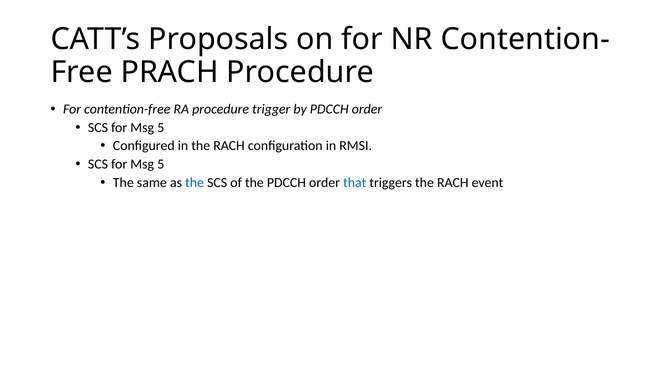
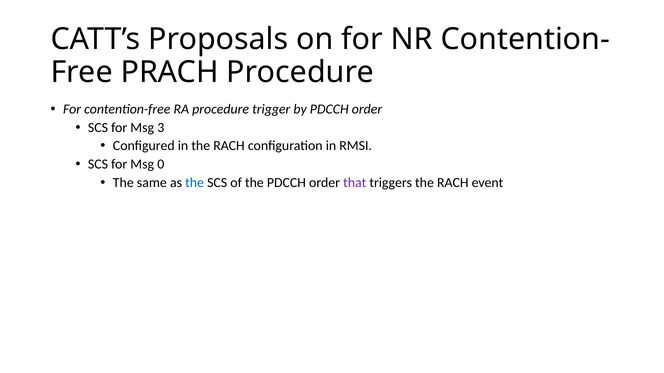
5 at (161, 128): 5 -> 3
5 at (161, 164): 5 -> 0
that colour: blue -> purple
